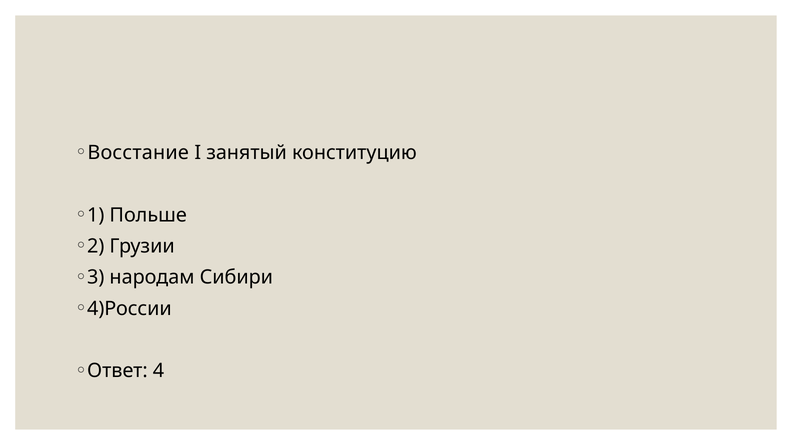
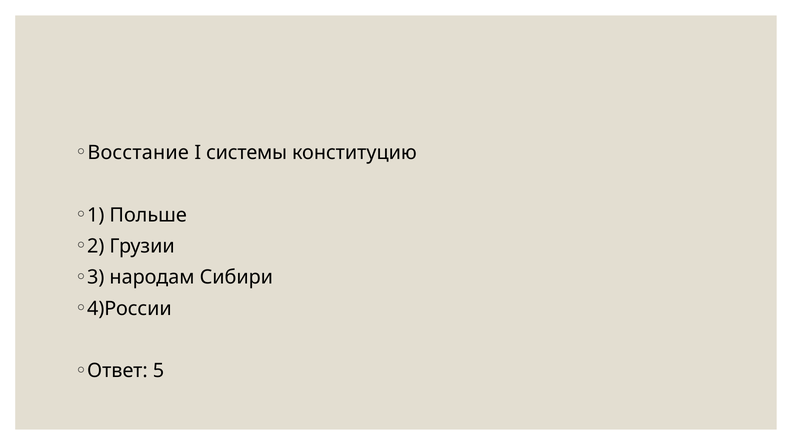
занятый: занятый -> системы
4: 4 -> 5
